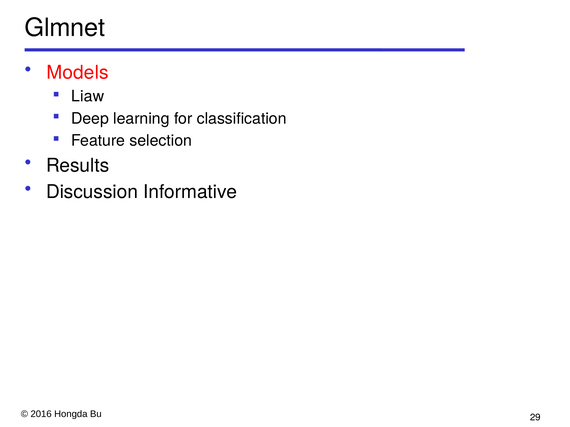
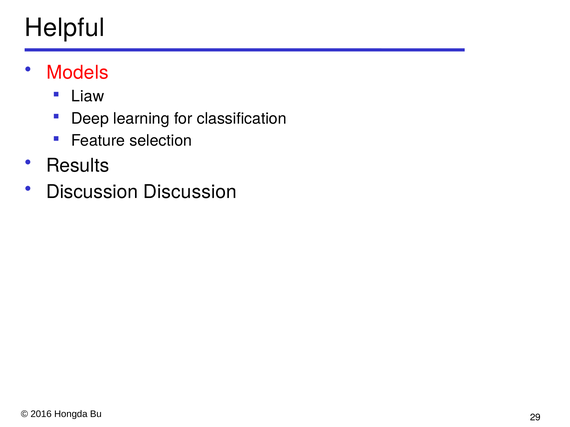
Glmnet: Glmnet -> Helpful
Discussion Informative: Informative -> Discussion
